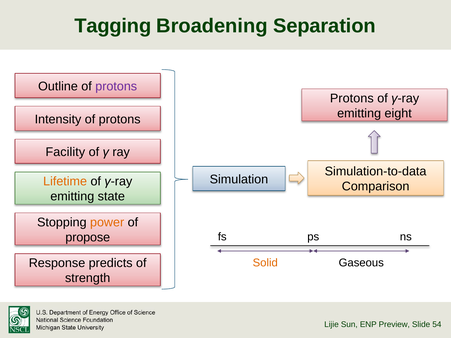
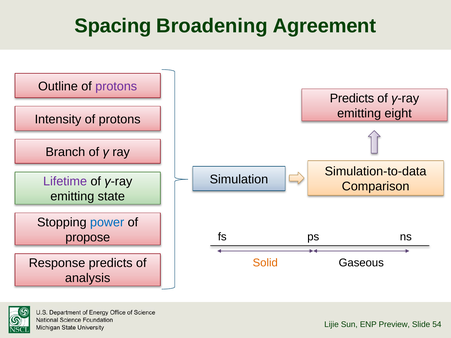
Tagging: Tagging -> Spacing
Separation: Separation -> Agreement
Protons at (352, 98): Protons -> Predicts
Facility: Facility -> Branch
Lifetime colour: orange -> purple
power colour: orange -> blue
strength: strength -> analysis
